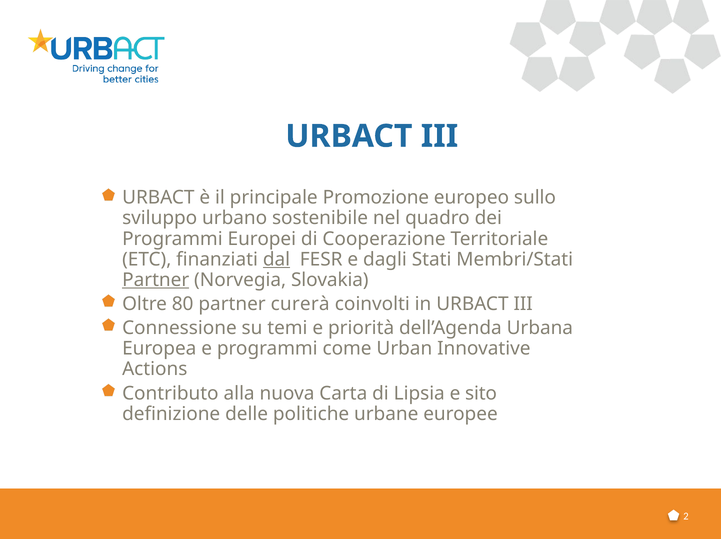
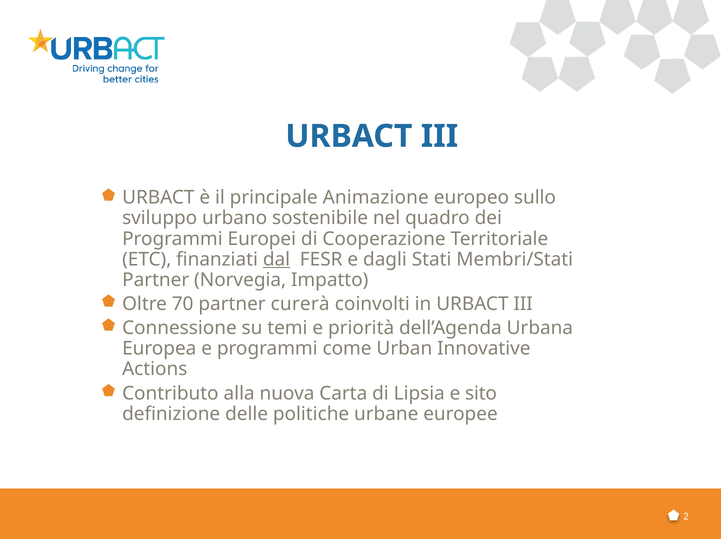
Promozione: Promozione -> Animazione
Partner at (156, 280) underline: present -> none
Slovakia: Slovakia -> Impatto
80: 80 -> 70
